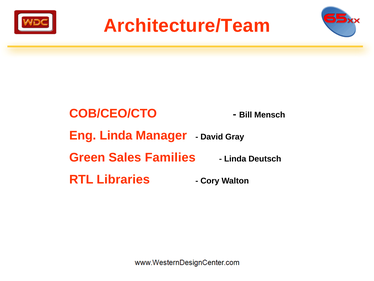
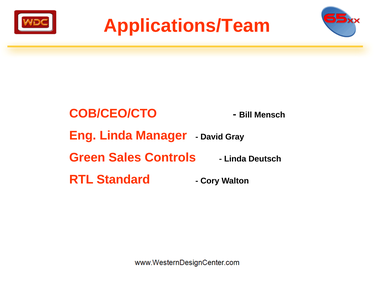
Architecture/Team: Architecture/Team -> Applications/Team
Families: Families -> Controls
Libraries: Libraries -> Standard
